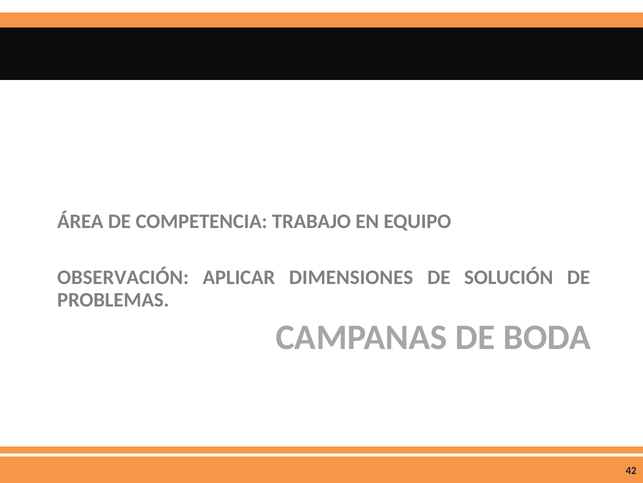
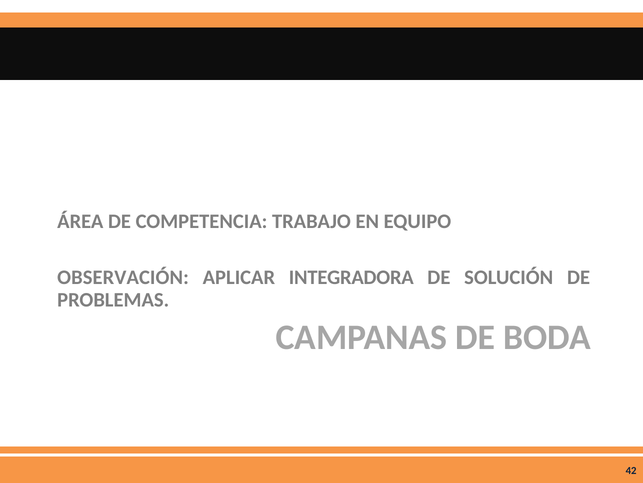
DIMENSIONES: DIMENSIONES -> INTEGRADORA
